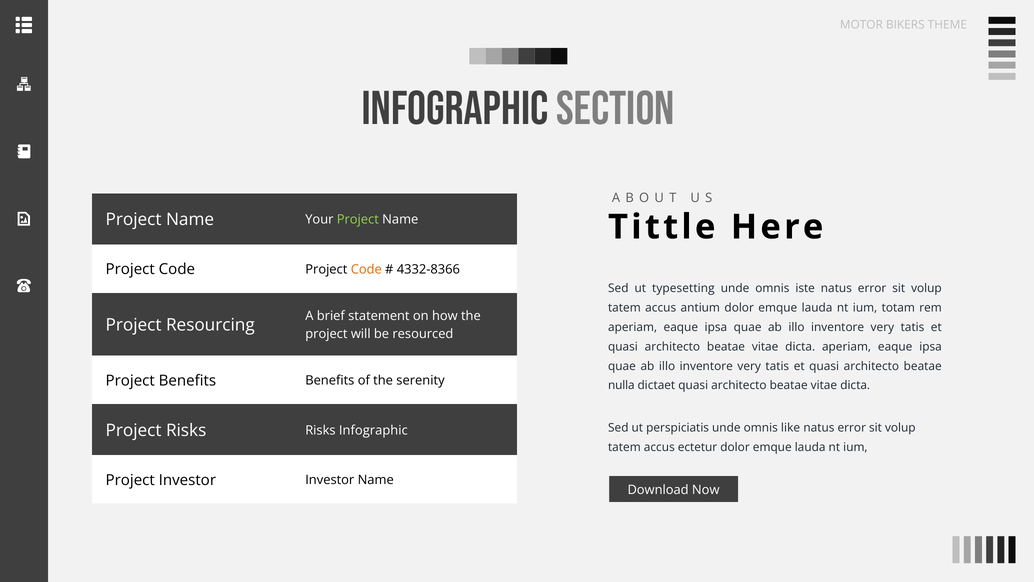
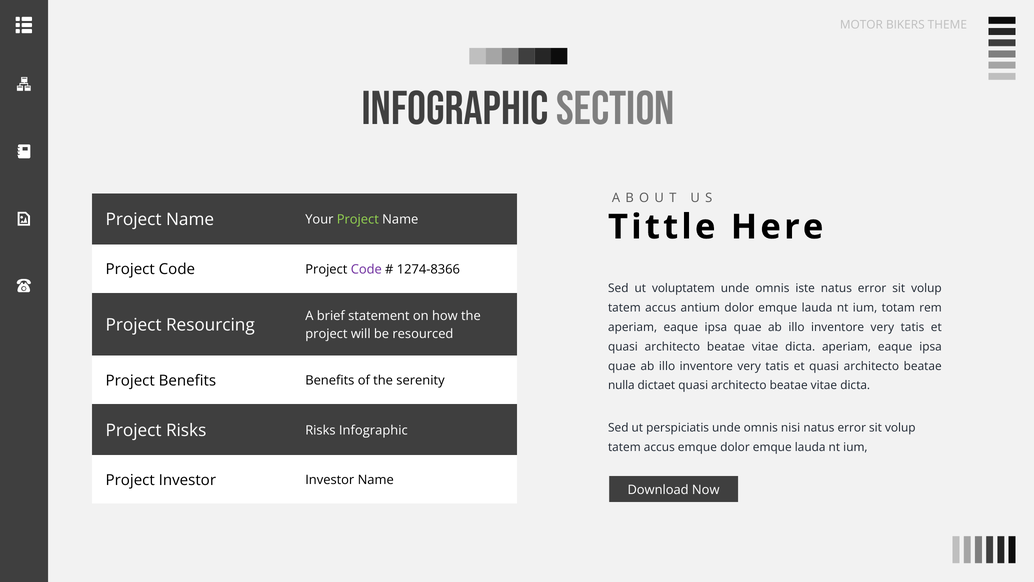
Code at (366, 269) colour: orange -> purple
4332-8366: 4332-8366 -> 1274-8366
typesetting: typesetting -> voluptatem
like: like -> nisi
accus ectetur: ectetur -> emque
